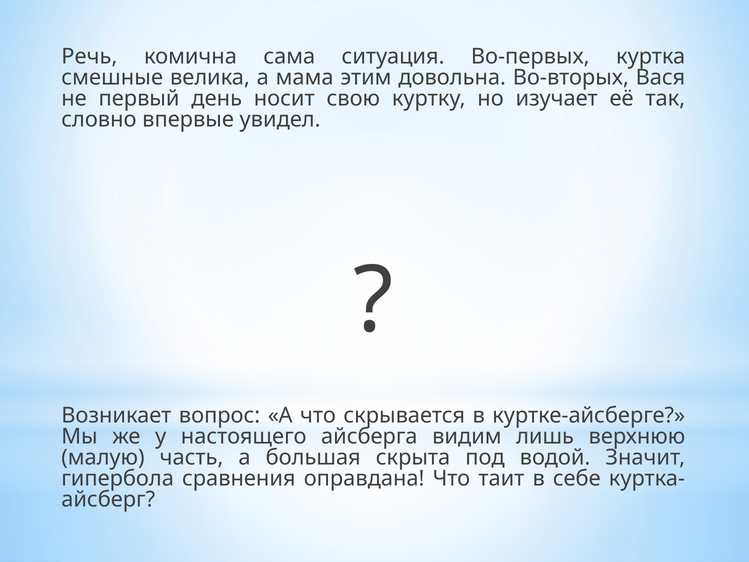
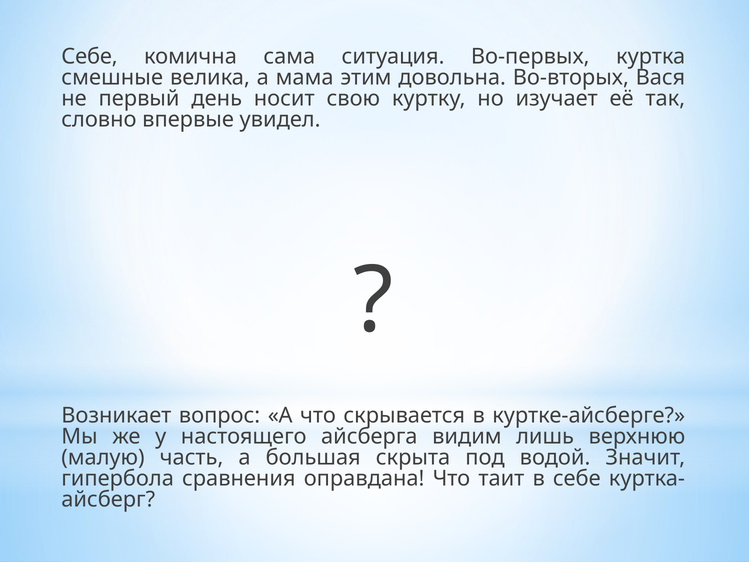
Речь at (89, 57): Речь -> Себе
